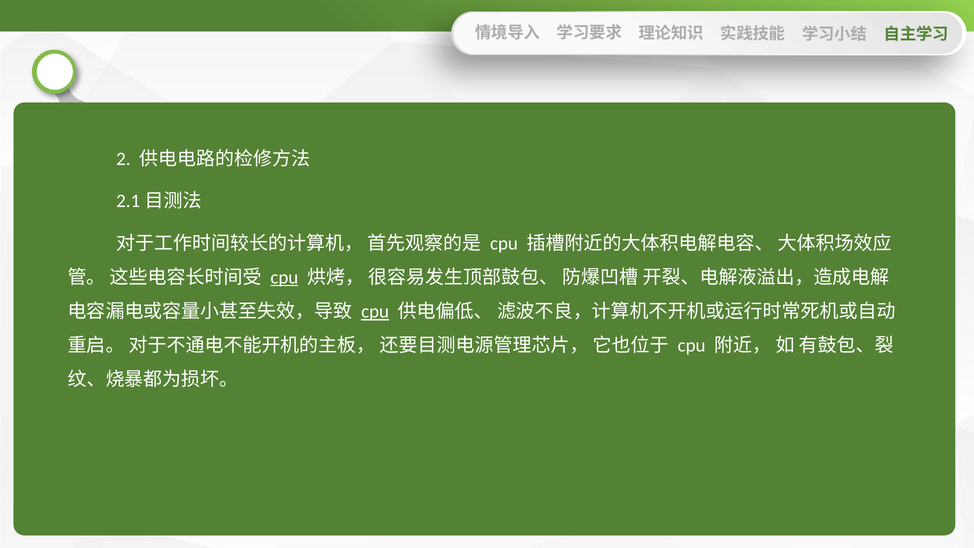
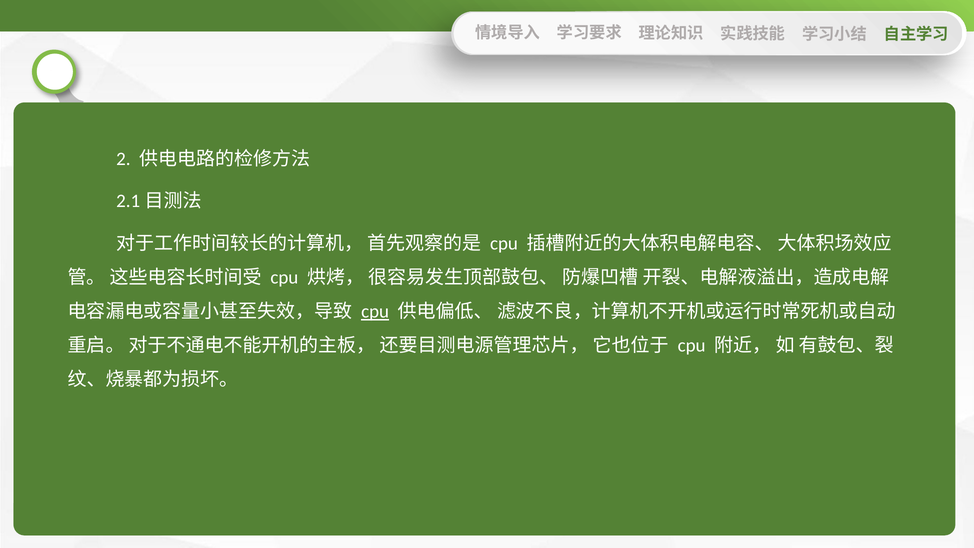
cpu at (284, 277) underline: present -> none
